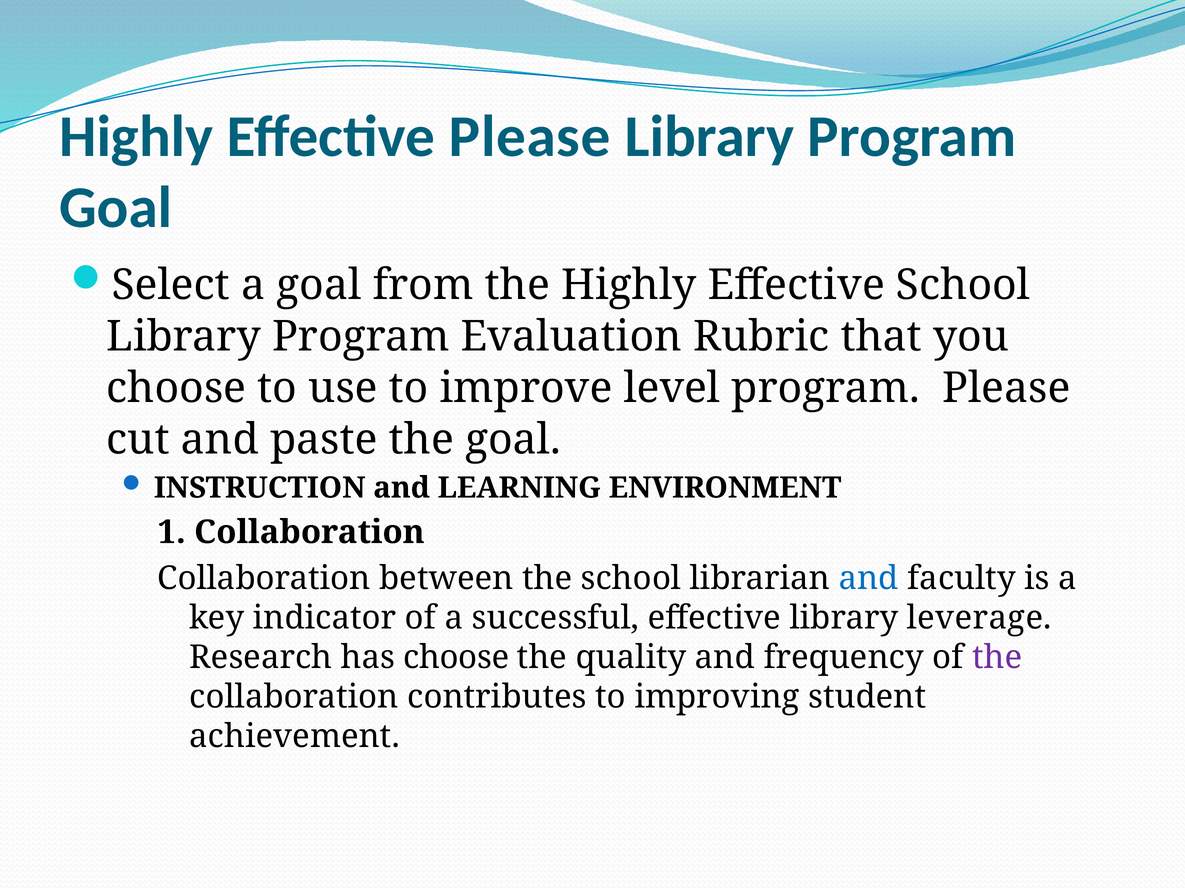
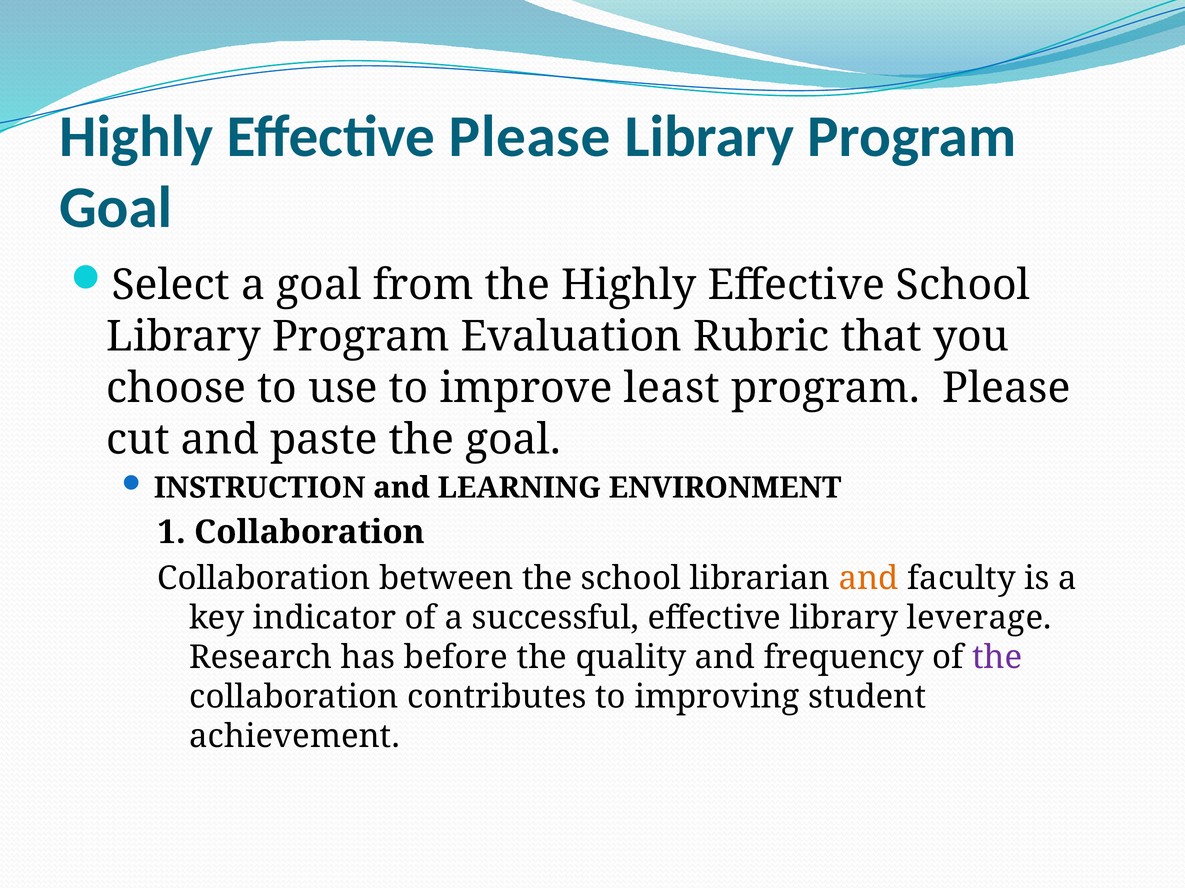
level: level -> least
and at (869, 579) colour: blue -> orange
has choose: choose -> before
